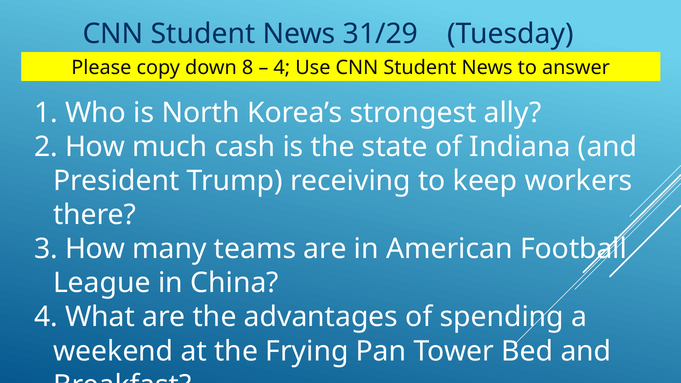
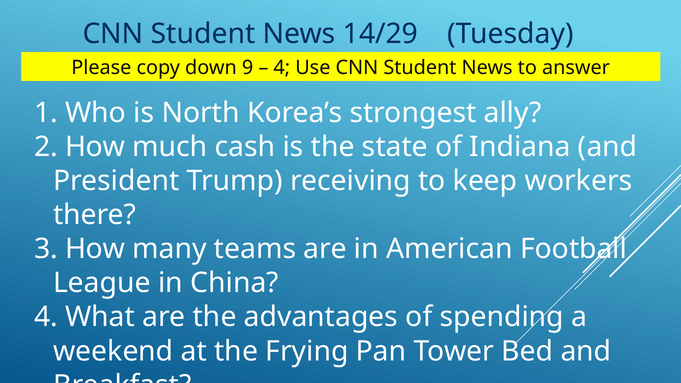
31/29: 31/29 -> 14/29
8: 8 -> 9
